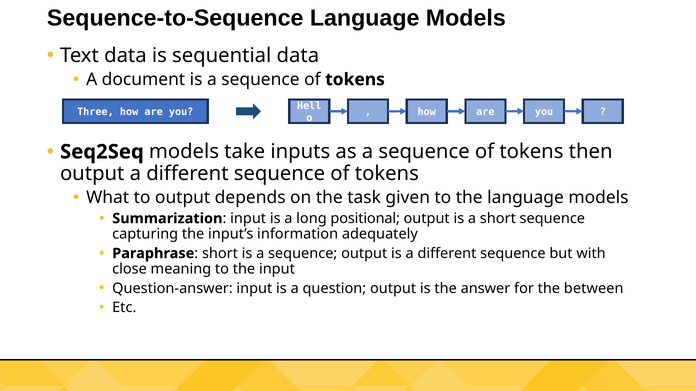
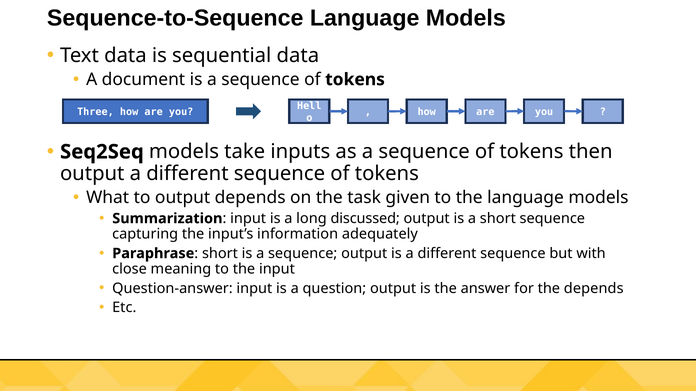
positional: positional -> discussed
the between: between -> depends
